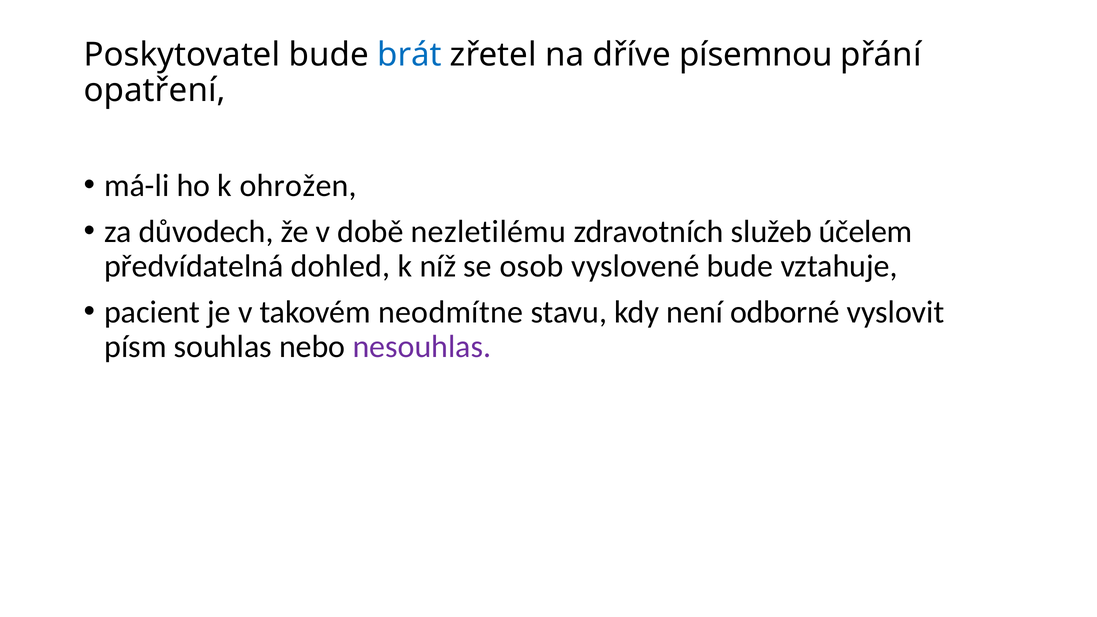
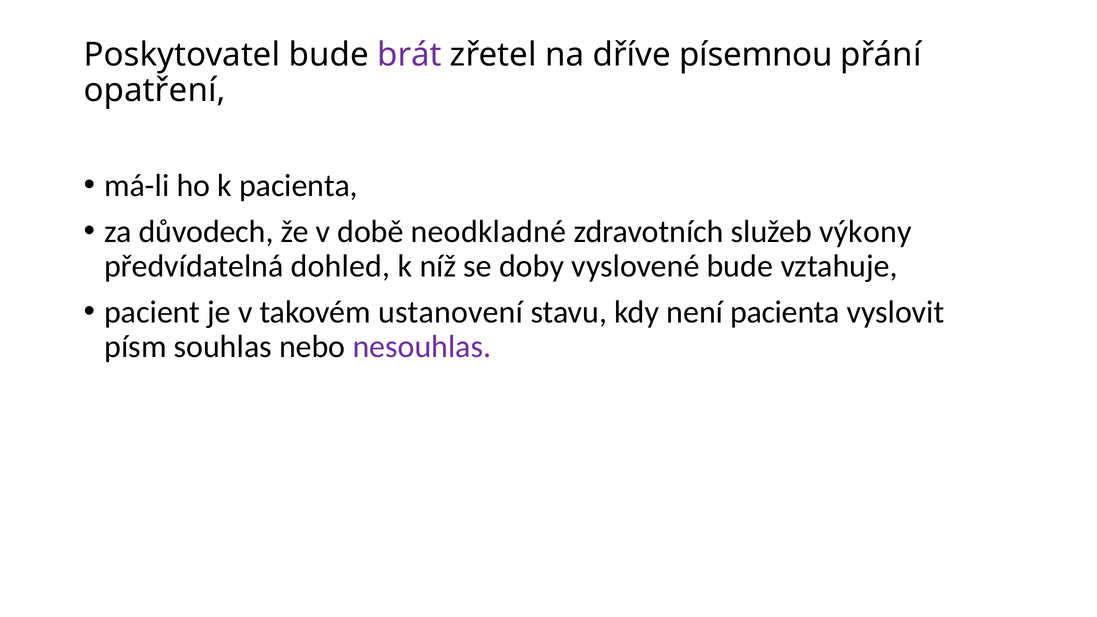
brát colour: blue -> purple
k ohrožen: ohrožen -> pacienta
nezletilému: nezletilému -> neodkladné
účelem: účelem -> výkony
osob: osob -> doby
neodmítne: neodmítne -> ustanovení
není odborné: odborné -> pacienta
